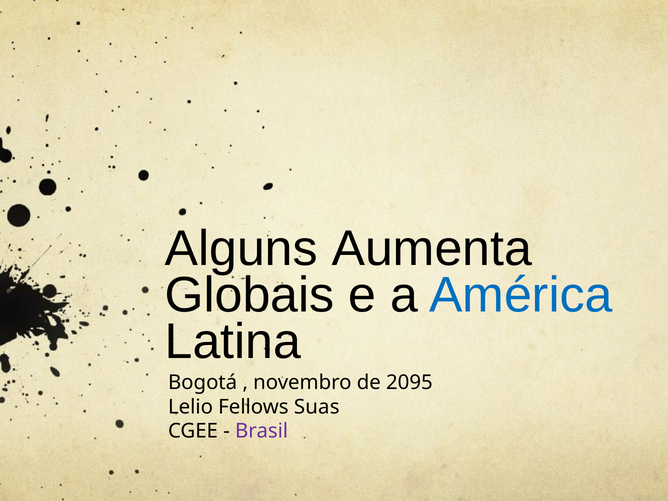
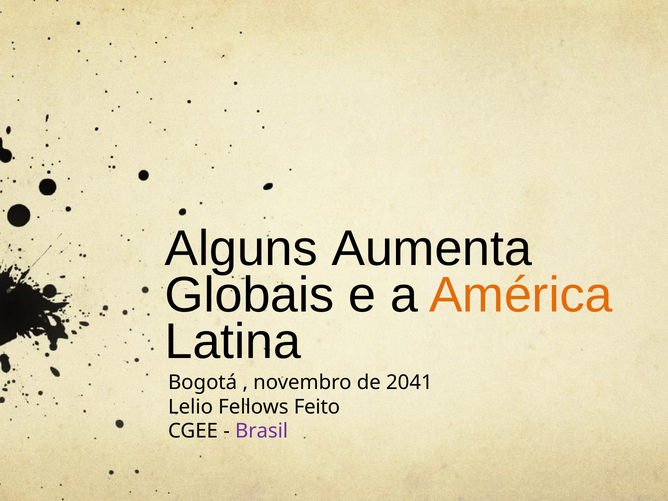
América colour: blue -> orange
2095: 2095 -> 2041
Suas: Suas -> Feito
